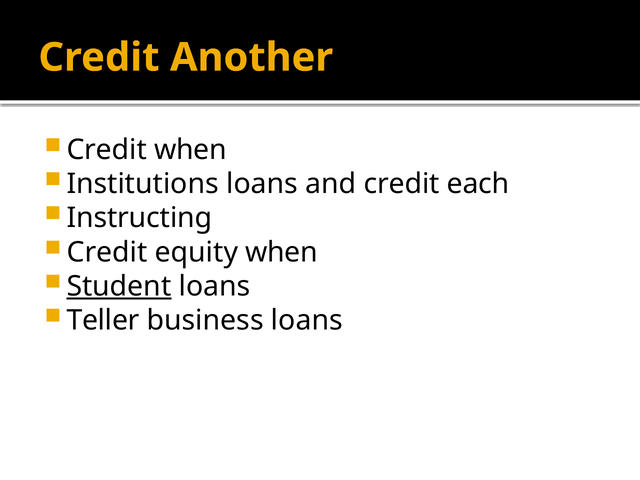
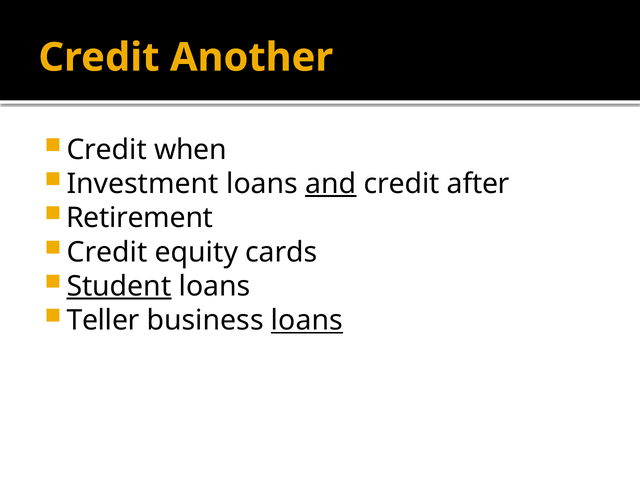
Institutions: Institutions -> Investment
and underline: none -> present
each: each -> after
Instructing: Instructing -> Retirement
equity when: when -> cards
loans at (307, 320) underline: none -> present
